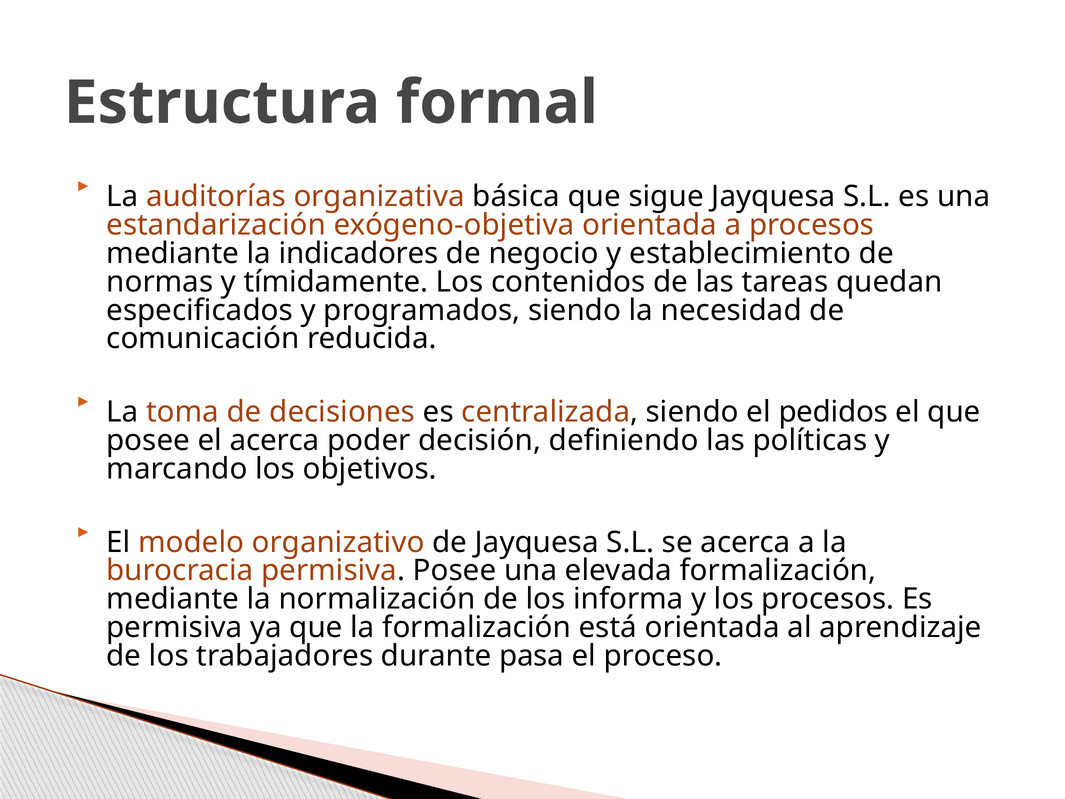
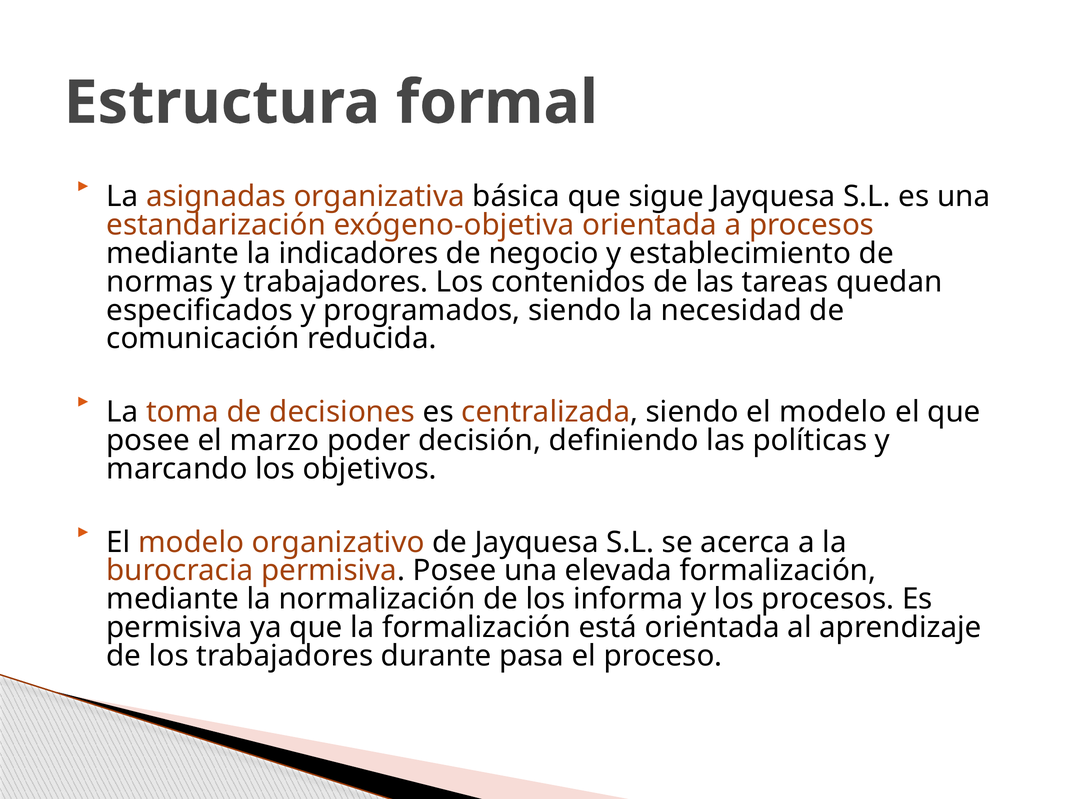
auditorías: auditorías -> asignadas
y tímidamente: tímidamente -> trabajadores
siendo el pedidos: pedidos -> modelo
el acerca: acerca -> marzo
